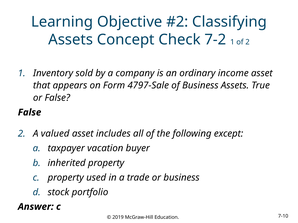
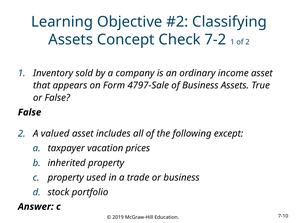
buyer: buyer -> prices
